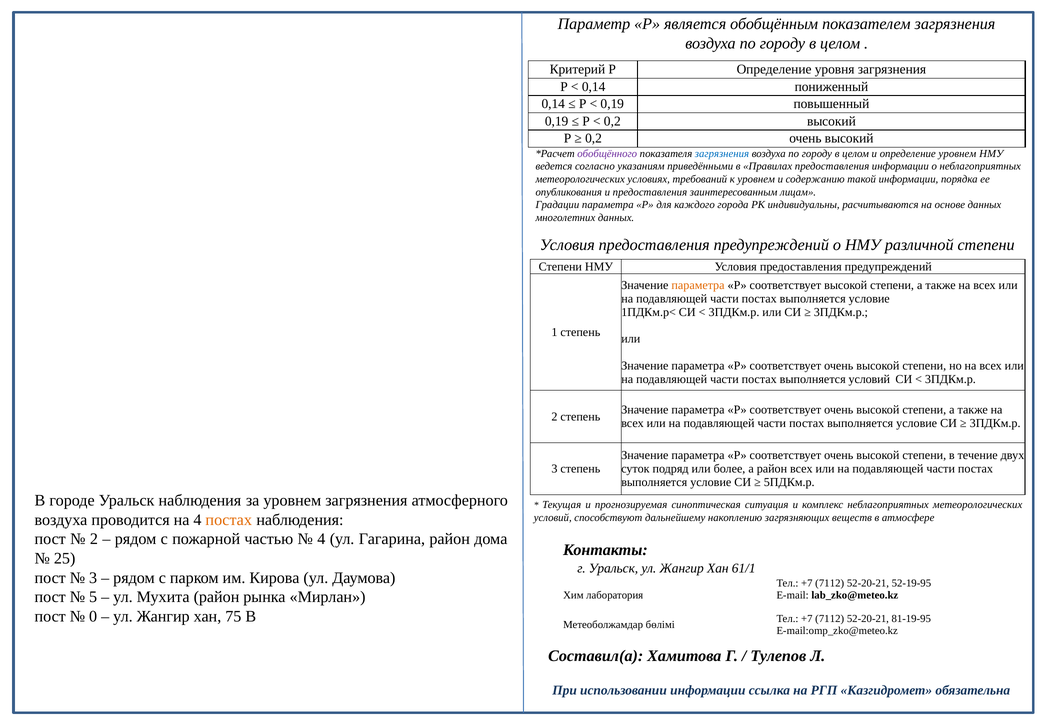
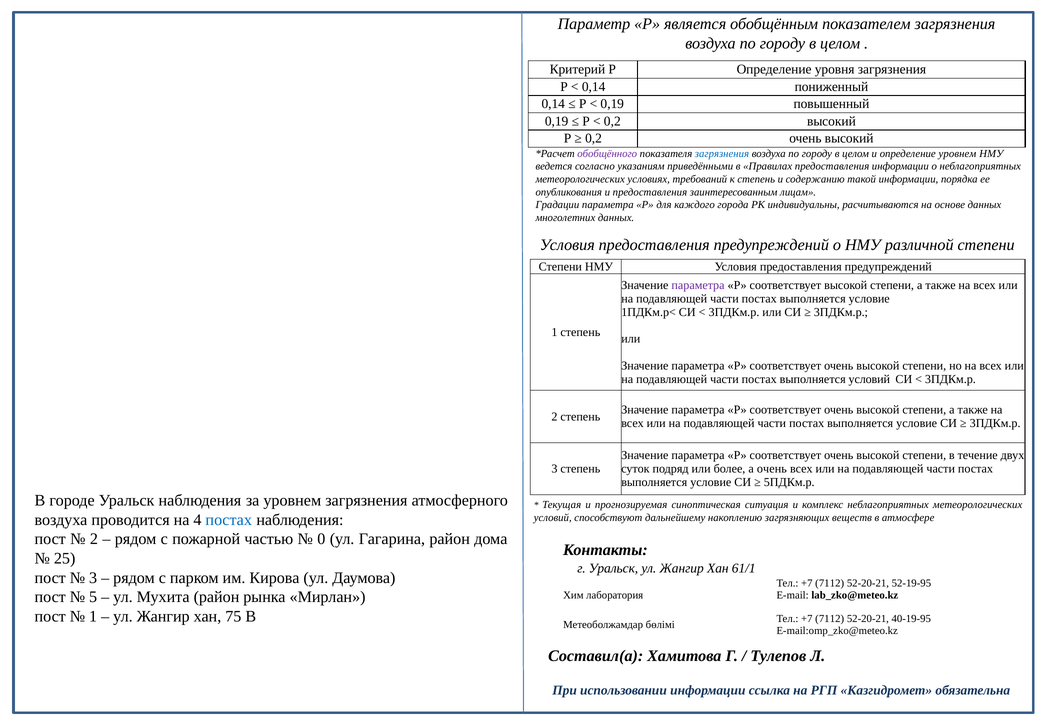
к уровнем: уровнем -> степень
параметра at (698, 285) colour: orange -> purple
а район: район -> очень
постах at (229, 520) colour: orange -> blue
4 at (321, 539): 4 -> 0
0 at (93, 616): 0 -> 1
81-19-95: 81-19-95 -> 40-19-95
